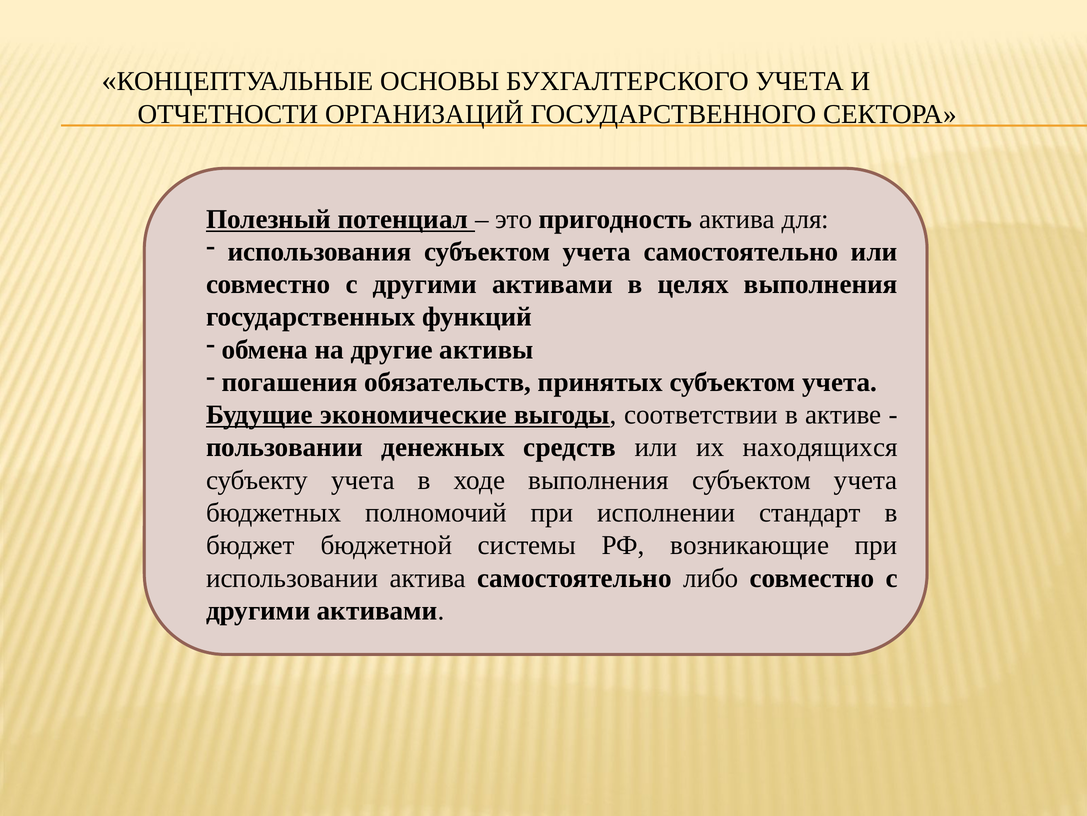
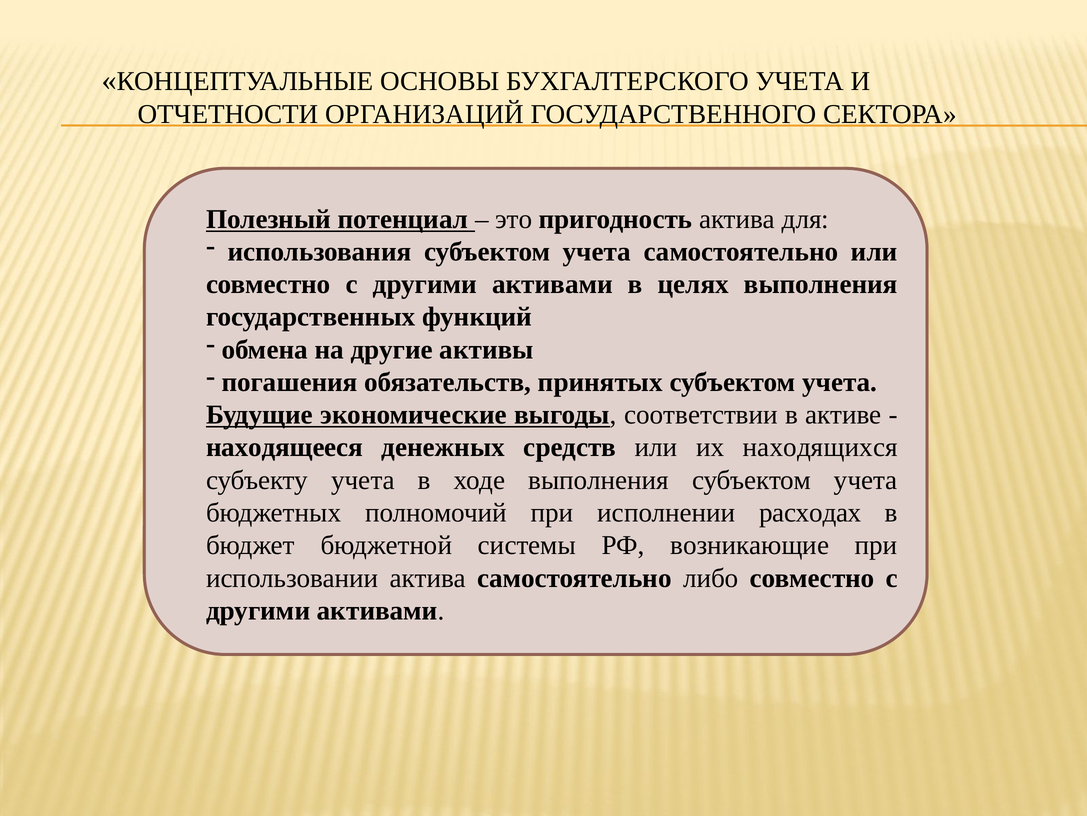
пользовании: пользовании -> находящееся
стандарт: стандарт -> расходах
